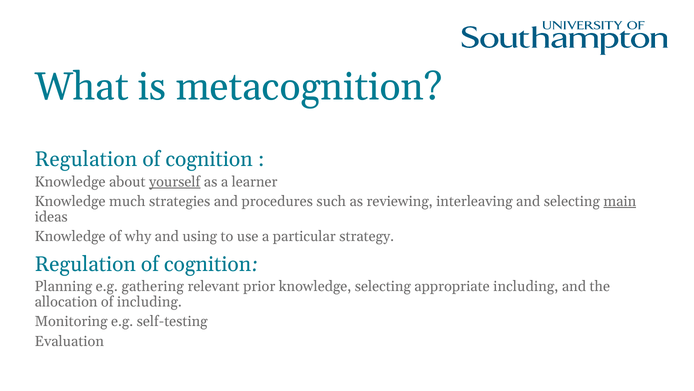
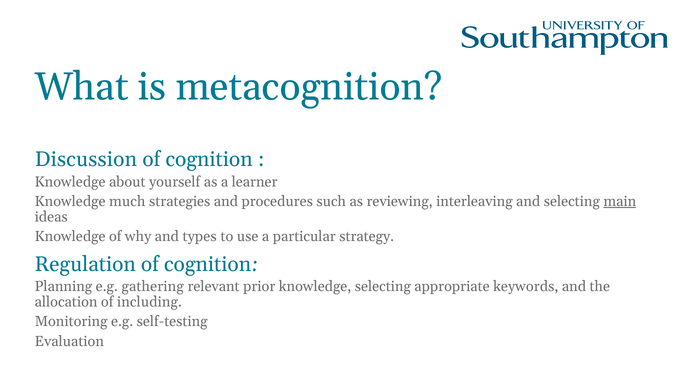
Regulation at (86, 159): Regulation -> Discussion
yourself underline: present -> none
using: using -> types
appropriate including: including -> keywords
